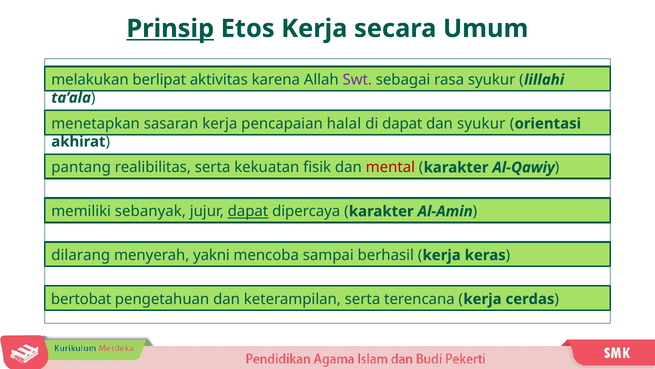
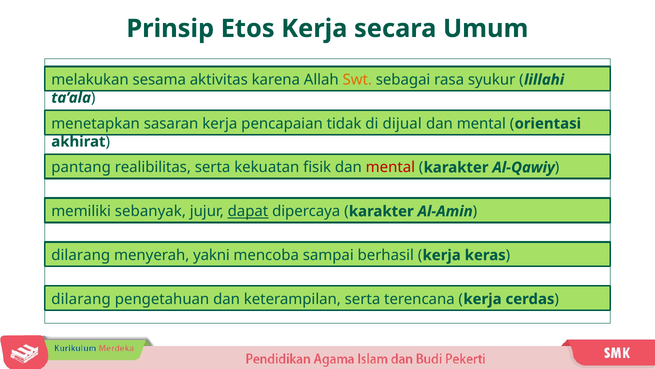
Prinsip underline: present -> none
berlipat: berlipat -> sesama
Swt colour: purple -> orange
halal: halal -> tidak
di dapat: dapat -> dijual
syukur at (481, 123): syukur -> mental
bertobat at (81, 299): bertobat -> dilarang
